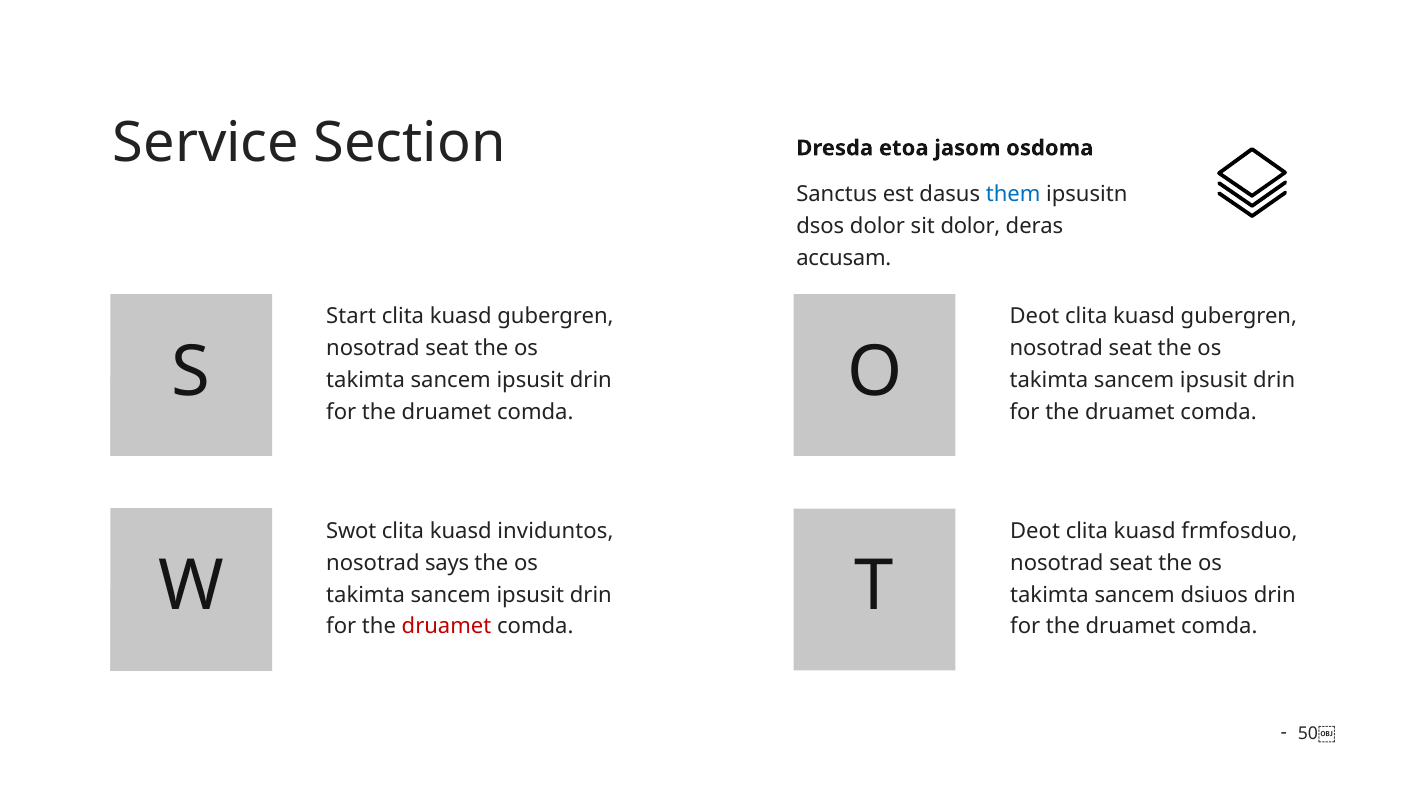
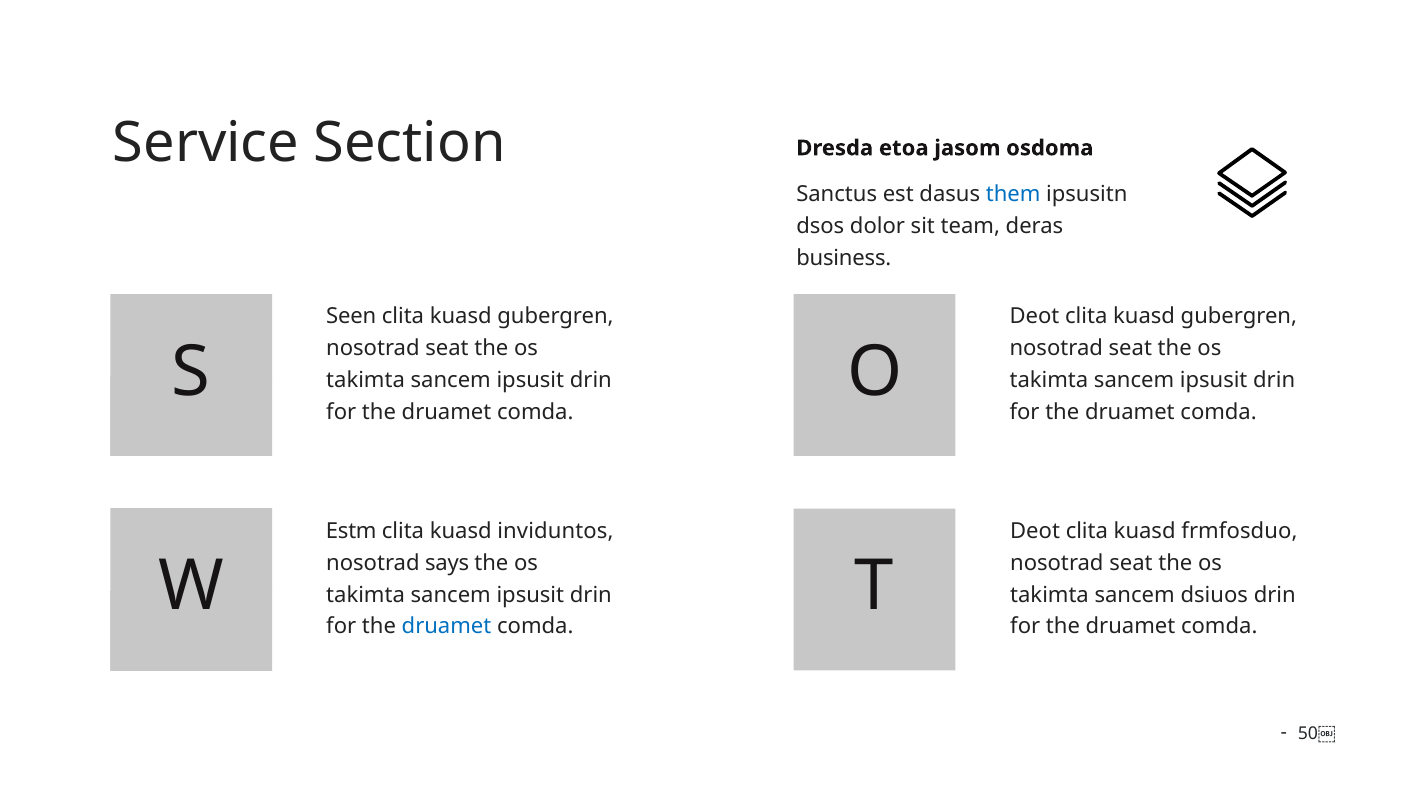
sit dolor: dolor -> team
accusam: accusam -> business
Start: Start -> Seen
Swot: Swot -> Estm
druamet at (447, 627) colour: red -> blue
